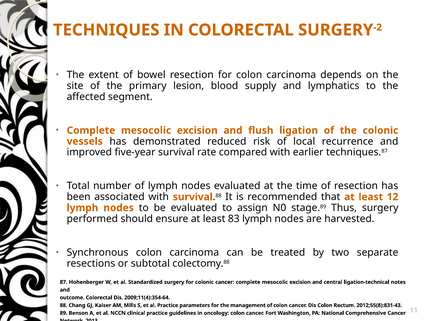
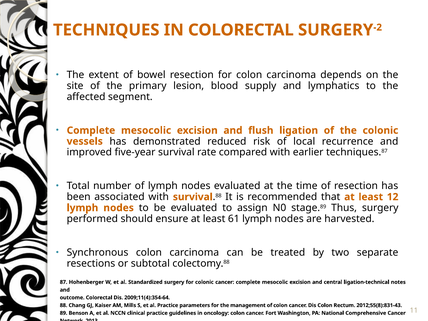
83: 83 -> 61
